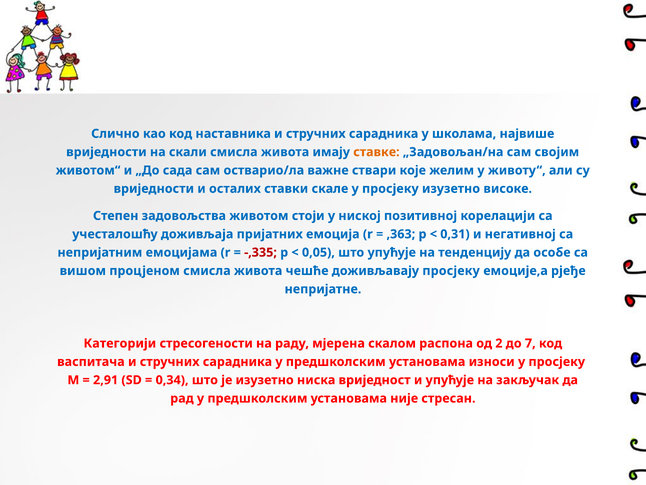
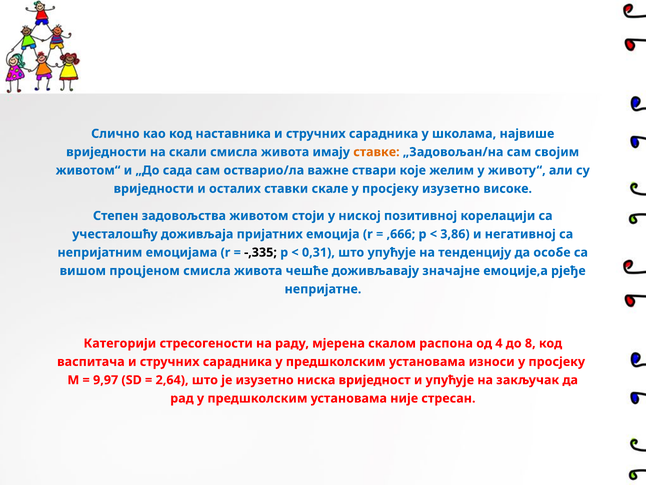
,363: ,363 -> ,666
0,31: 0,31 -> 3,86
-,335 colour: red -> black
0,05: 0,05 -> 0,31
доживљавају просјеку: просјеку -> значајне
2: 2 -> 4
7: 7 -> 8
2,91: 2,91 -> 9,97
0,34: 0,34 -> 2,64
